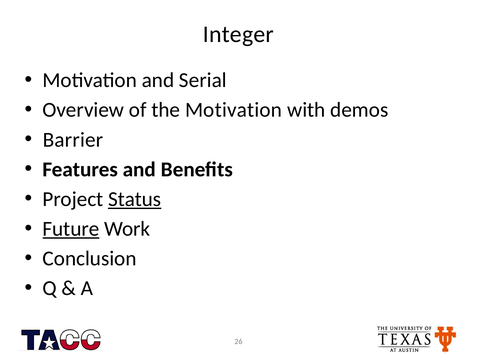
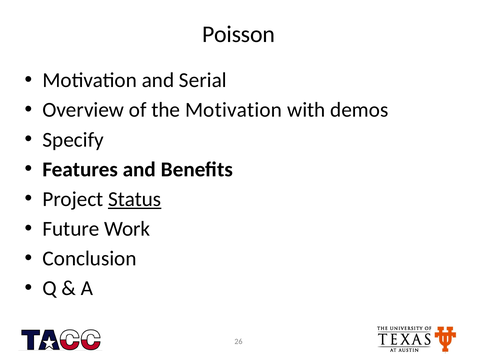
Integer: Integer -> Poisson
Barrier: Barrier -> Specify
Future underline: present -> none
